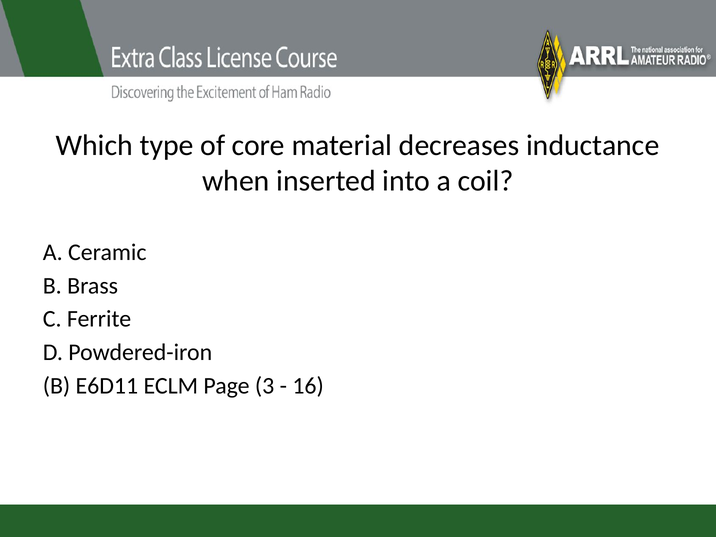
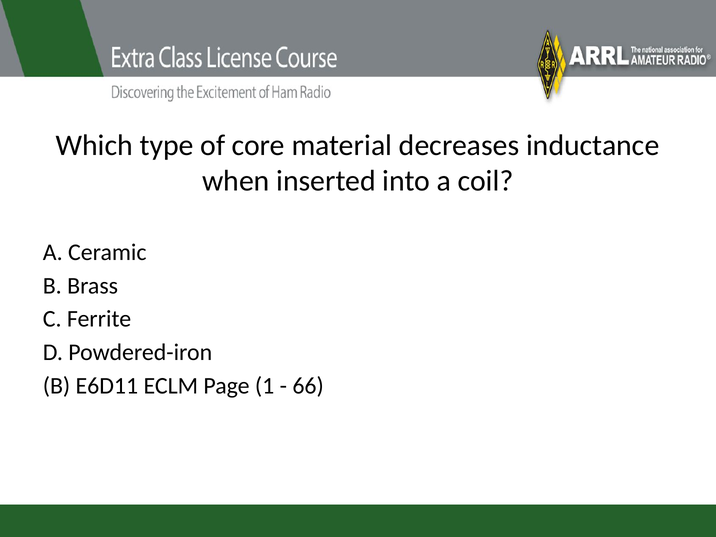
3: 3 -> 1
16: 16 -> 66
